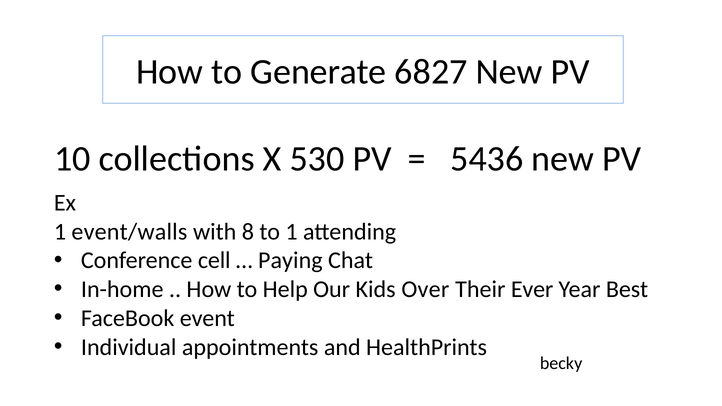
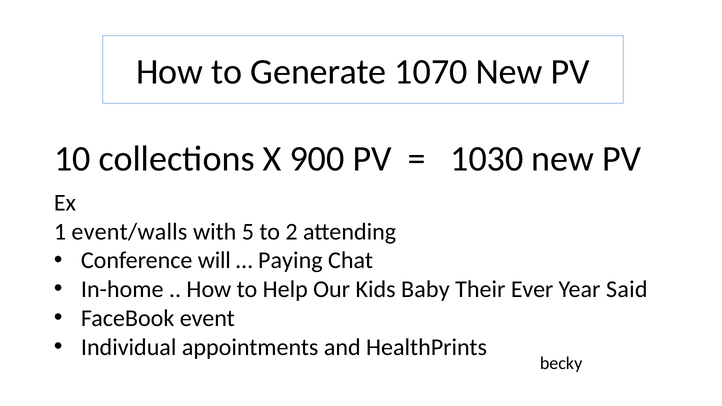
6827: 6827 -> 1070
530: 530 -> 900
5436: 5436 -> 1030
8: 8 -> 5
to 1: 1 -> 2
cell: cell -> will
Over: Over -> Baby
Best: Best -> Said
